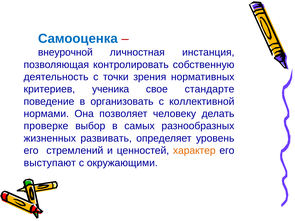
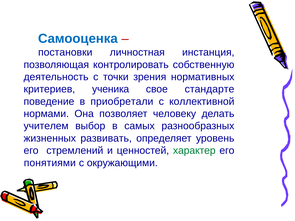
внеурочной: внеурочной -> постановки
организовать: организовать -> приобретали
проверке: проверке -> учителем
характер colour: orange -> green
выступают: выступают -> понятиями
